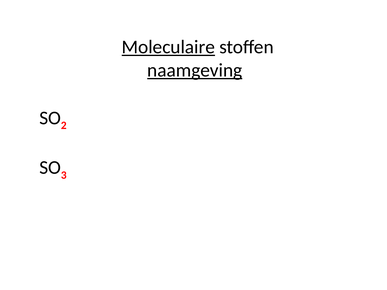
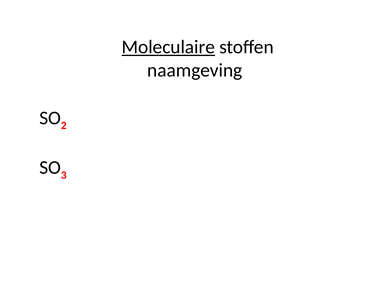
naamgeving underline: present -> none
